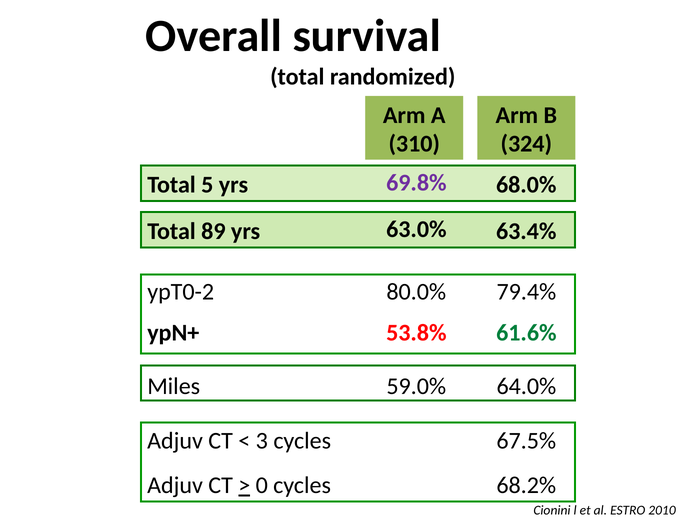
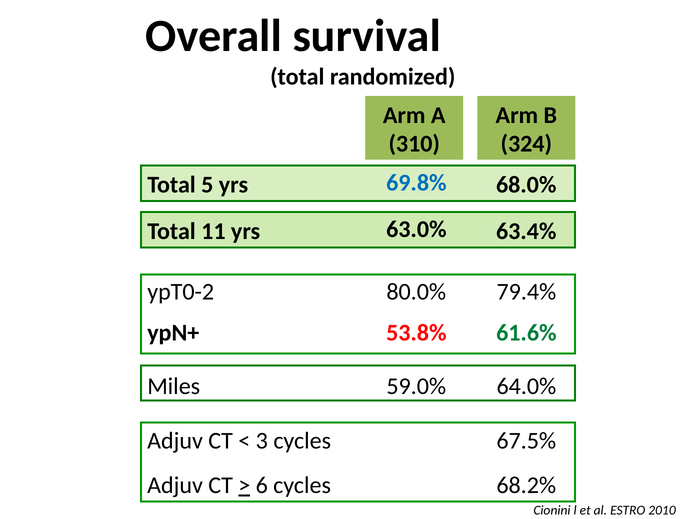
69.8% colour: purple -> blue
89: 89 -> 11
0: 0 -> 6
